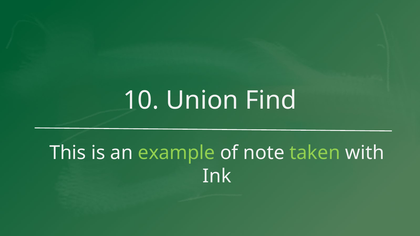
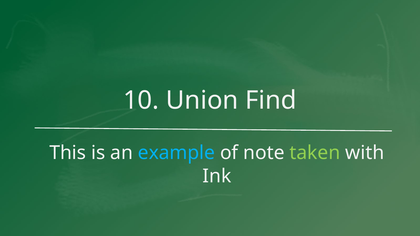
example colour: light green -> light blue
